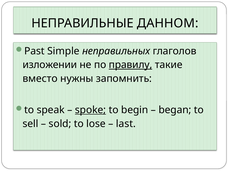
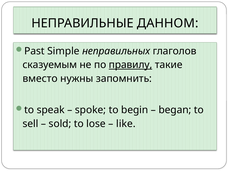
изложении: изложении -> сказуемым
spoke underline: present -> none
last: last -> like
